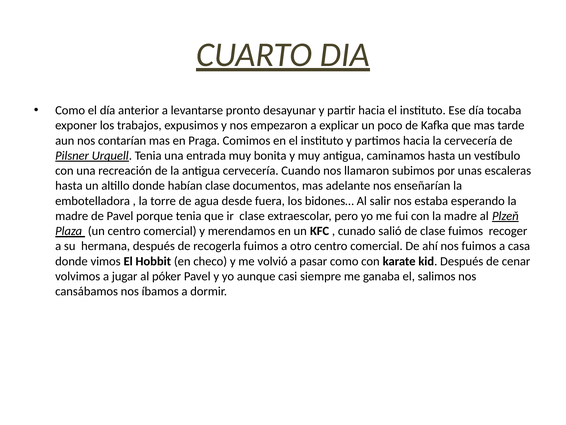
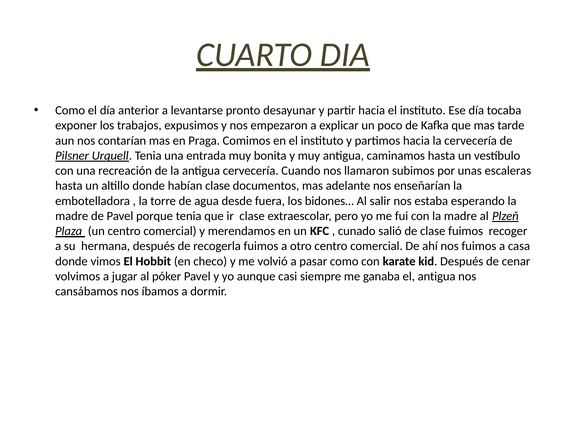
el salimos: salimos -> antigua
